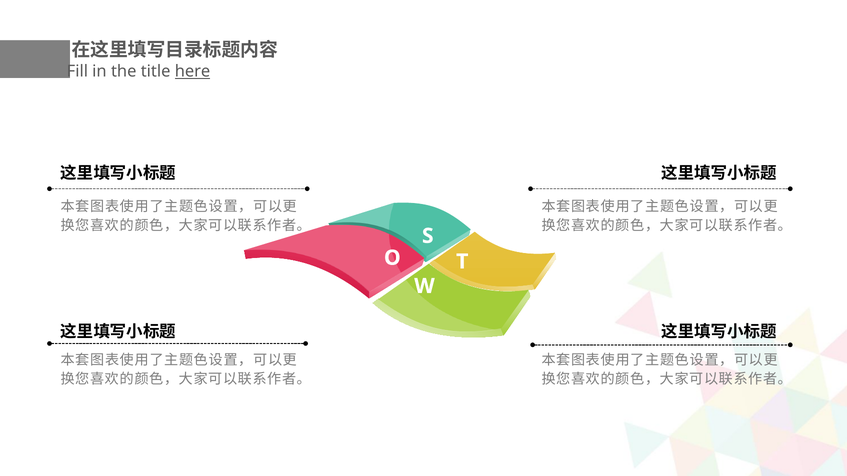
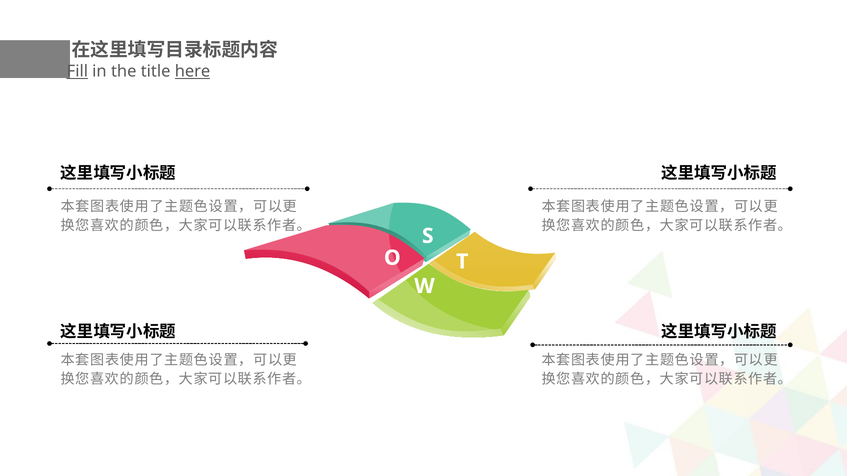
Fill underline: none -> present
